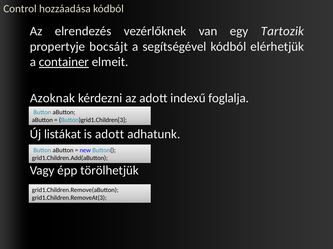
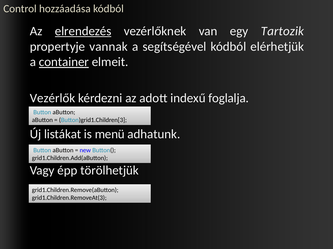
elrendezés underline: none -> present
bocsájt: bocsájt -> vannak
Azoknak: Azoknak -> Vezérlők
is adott: adott -> menü
